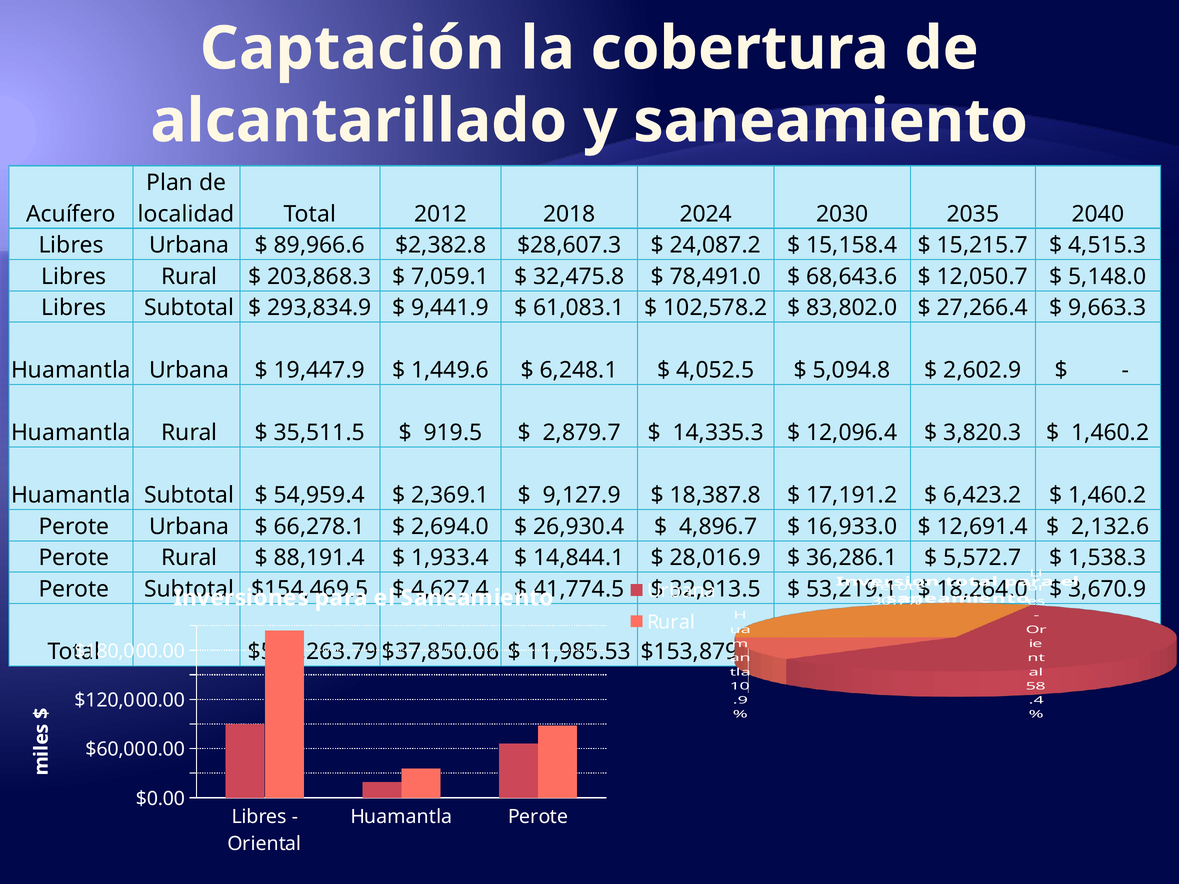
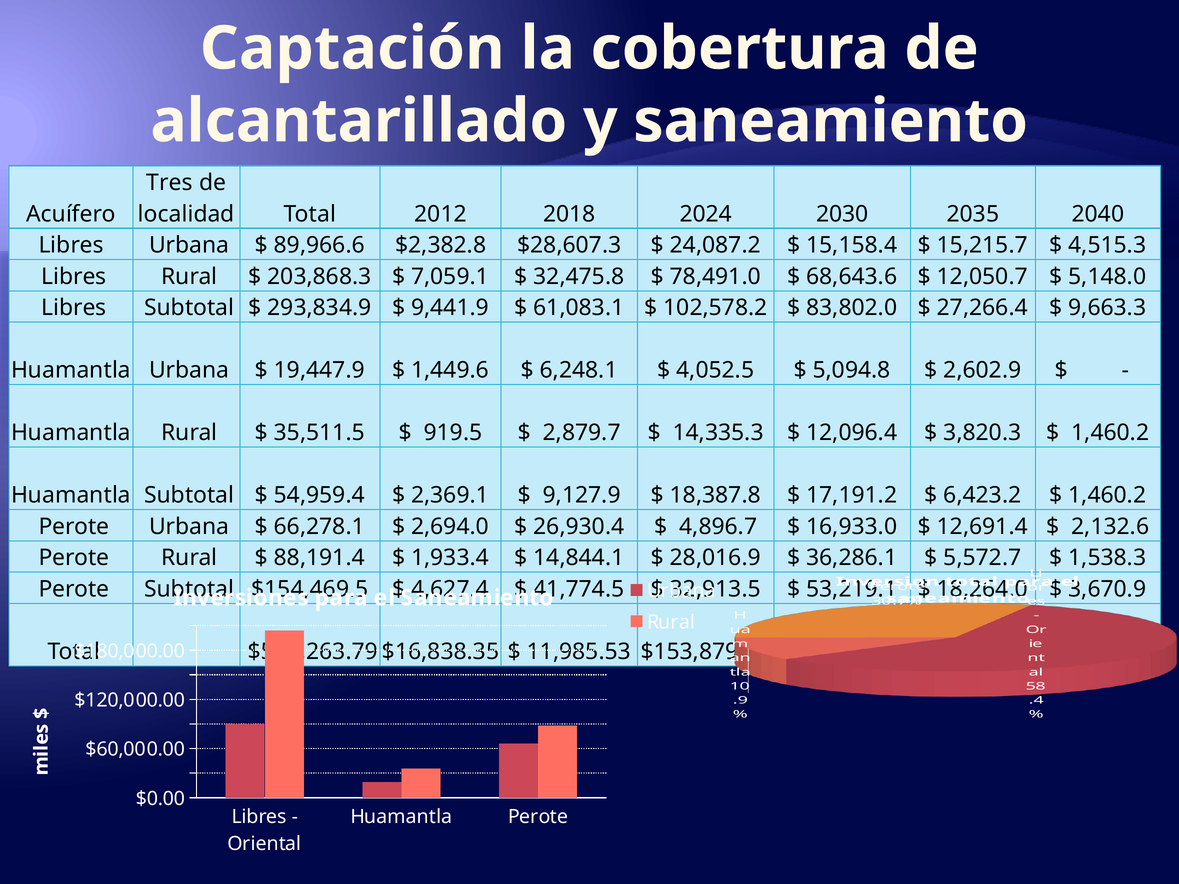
Plan: Plan -> Tres
$37,850.06: $37,850.06 -> $16,838.35
